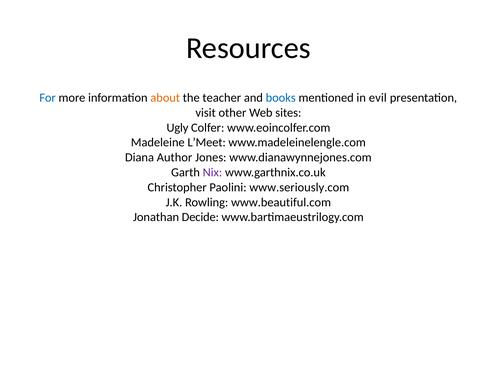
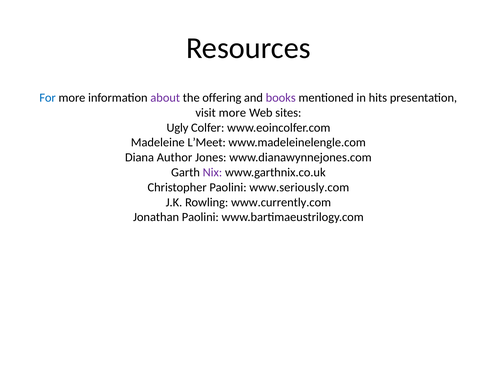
about colour: orange -> purple
teacher: teacher -> offering
books colour: blue -> purple
evil: evil -> hits
visit other: other -> more
www.beautiful.com: www.beautiful.com -> www.currently.com
Jonathan Decide: Decide -> Paolini
